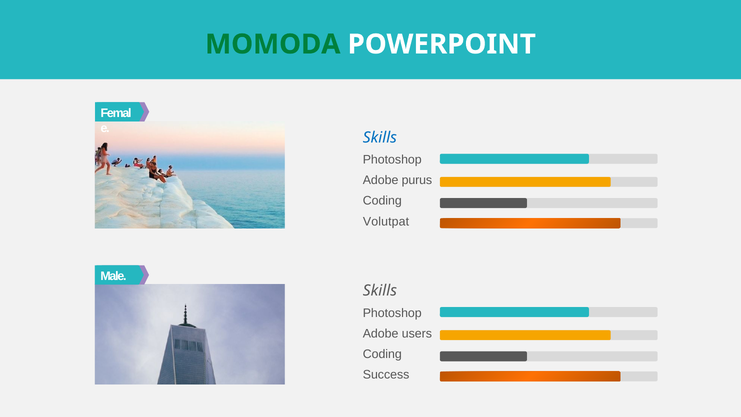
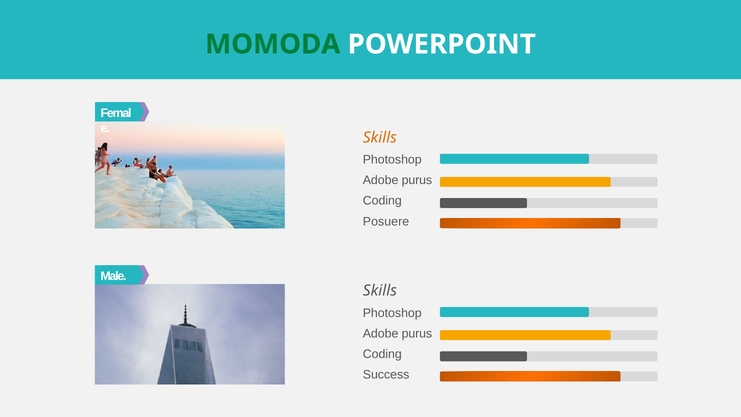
Skills at (380, 137) colour: blue -> orange
Volutpat: Volutpat -> Posuere
users at (417, 333): users -> purus
